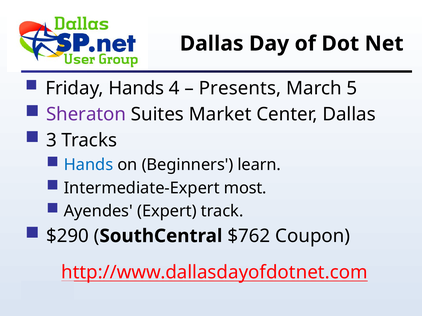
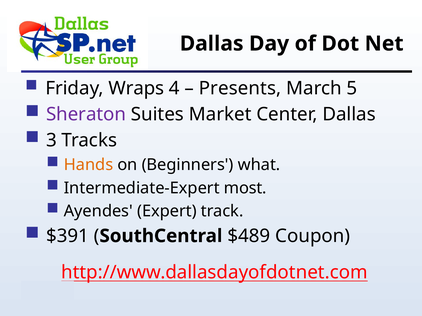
Friday Hands: Hands -> Wraps
Hands at (89, 165) colour: blue -> orange
learn: learn -> what
$290: $290 -> $391
$762: $762 -> $489
